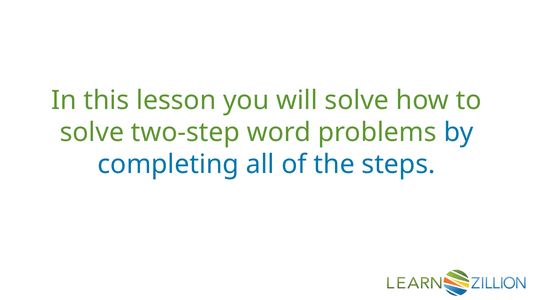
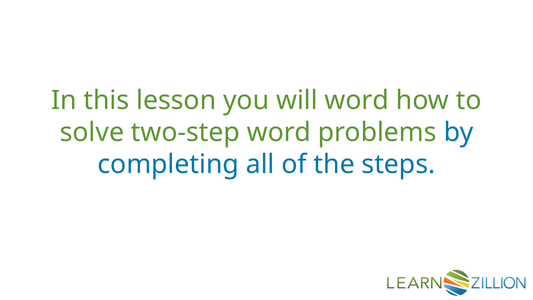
will solve: solve -> word
